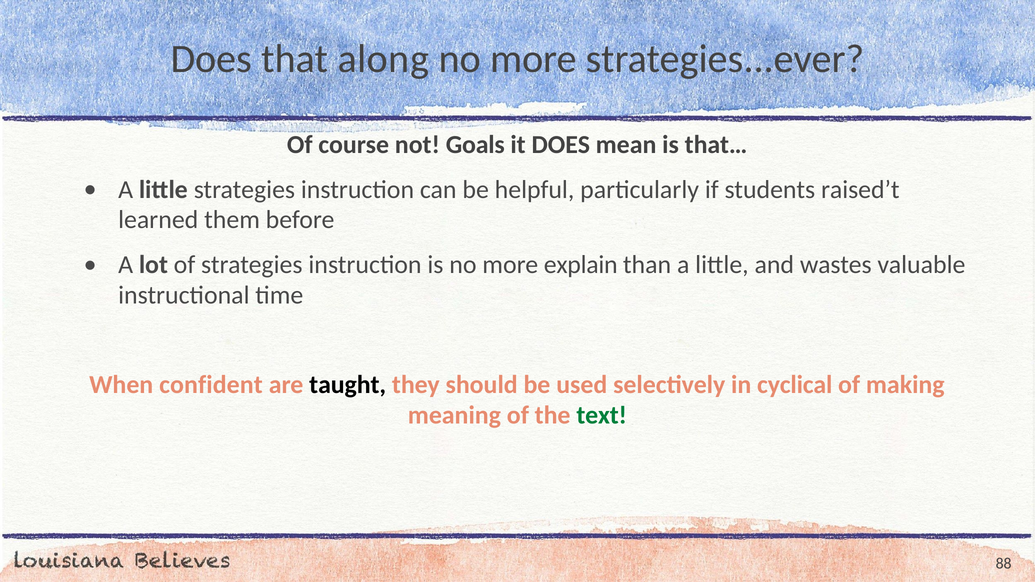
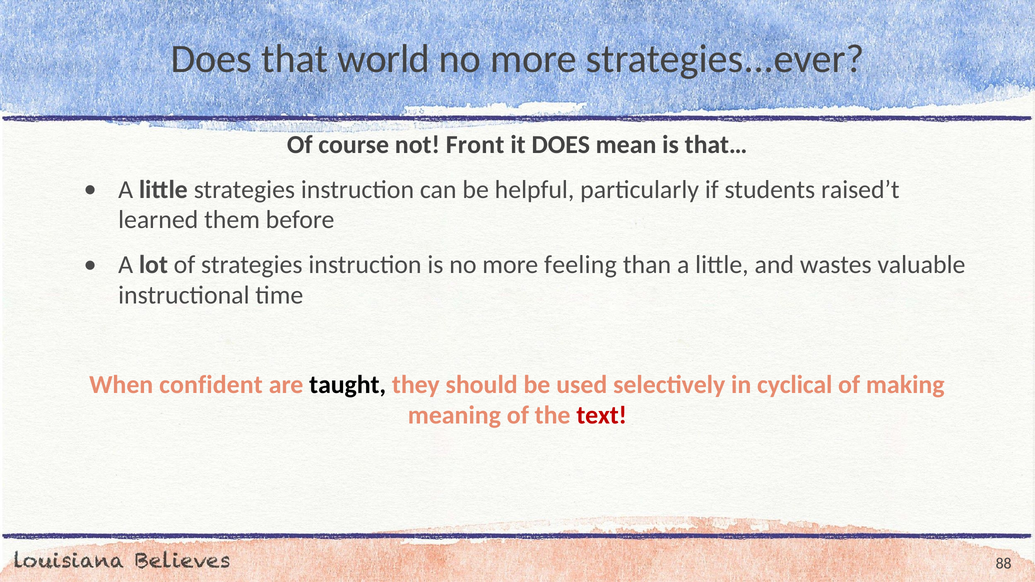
along: along -> world
Goals: Goals -> Front
explain: explain -> feeling
text colour: green -> red
